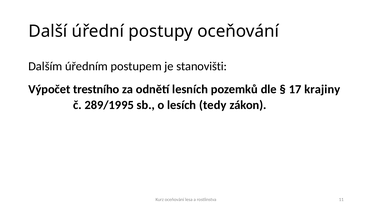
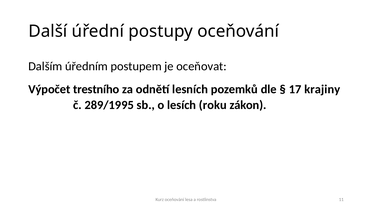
stanovišti: stanovišti -> oceňovat
tedy: tedy -> roku
